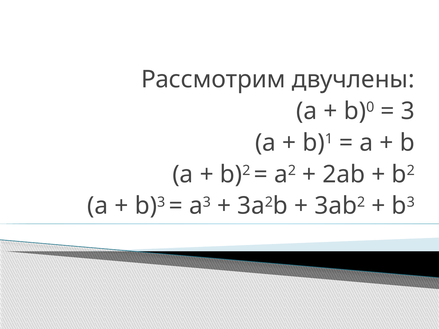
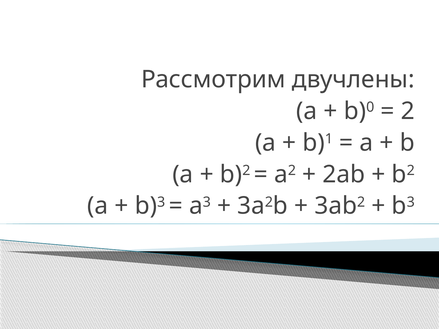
3: 3 -> 2
